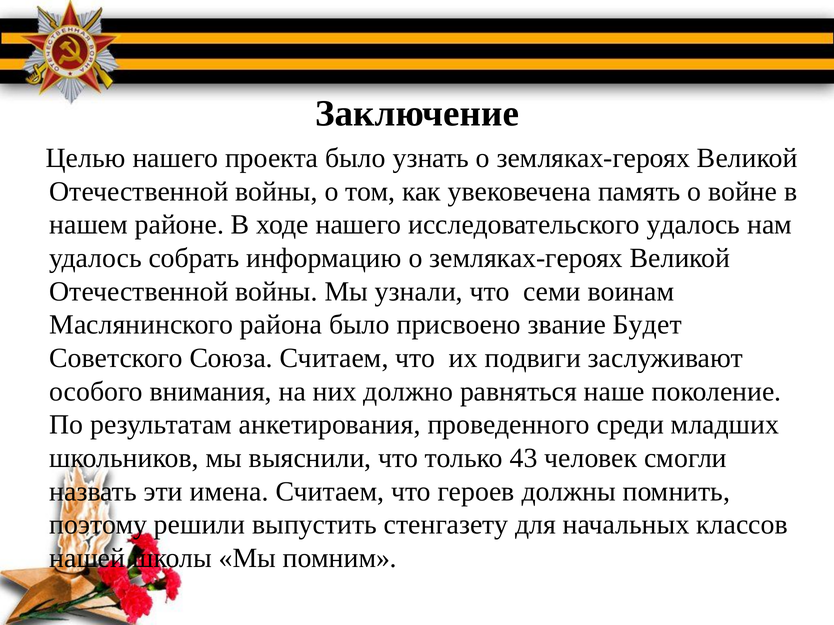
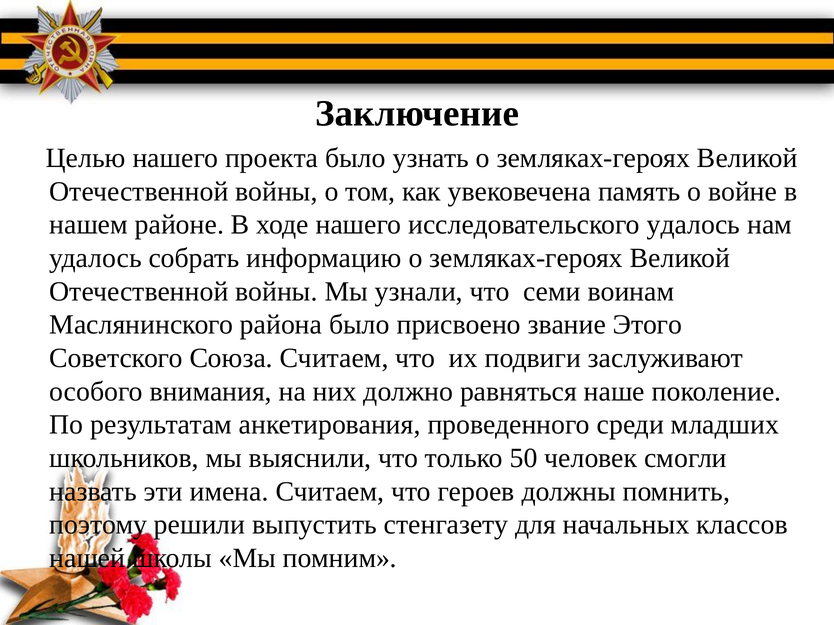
Будет: Будет -> Этого
43: 43 -> 50
